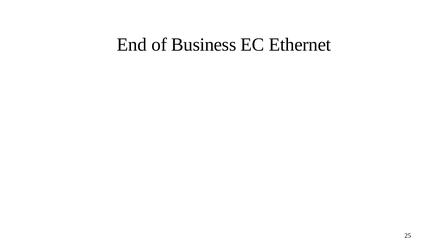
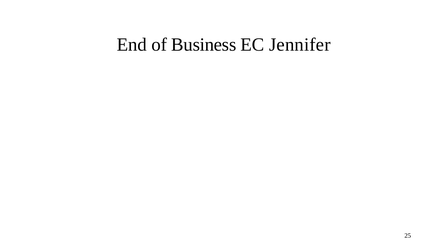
Ethernet: Ethernet -> Jennifer
